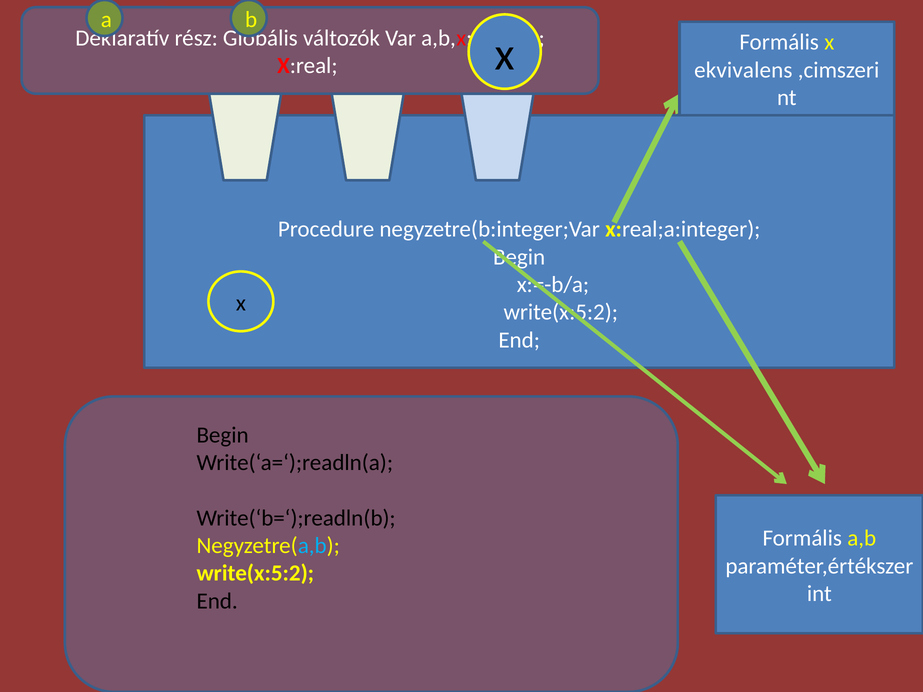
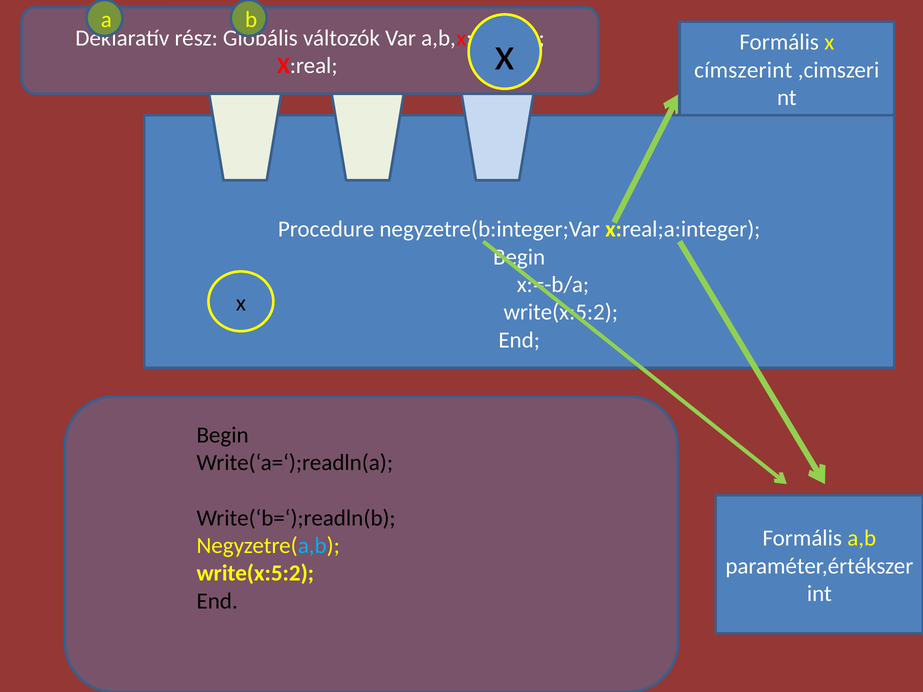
ekvivalens: ekvivalens -> címszerint
